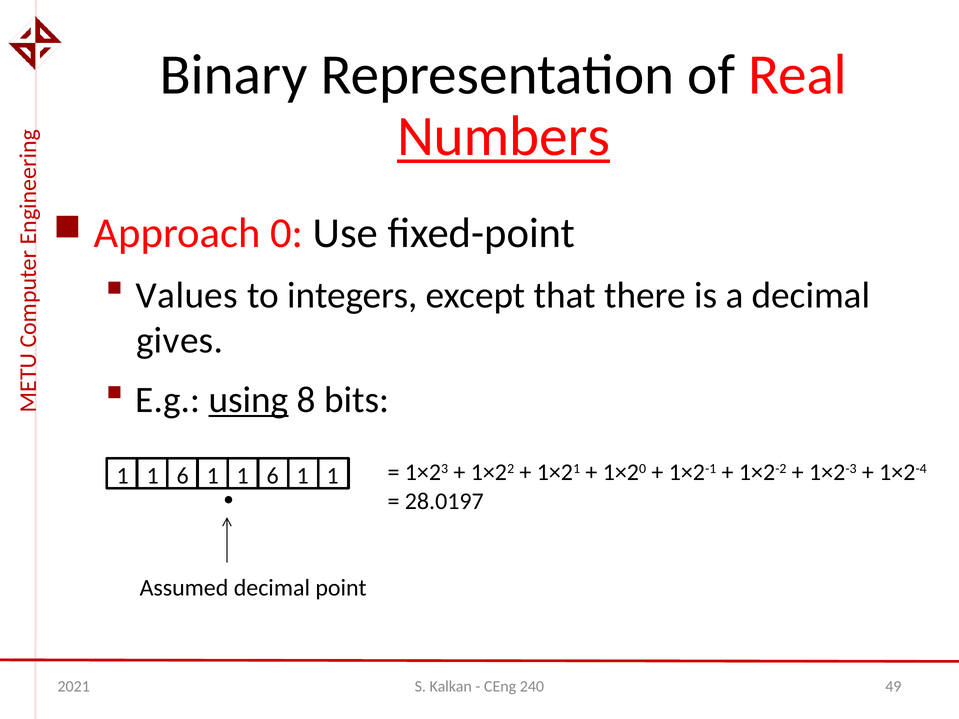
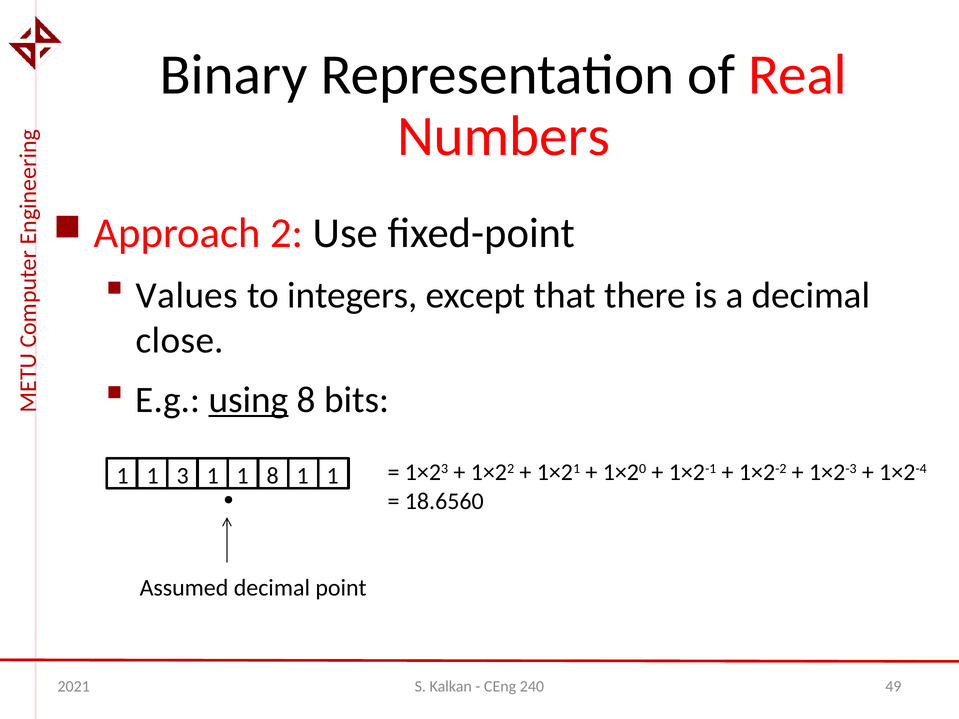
Numbers underline: present -> none
0: 0 -> 2
gives: gives -> close
6 at (183, 476): 6 -> 3
6 at (273, 476): 6 -> 8
28.0197: 28.0197 -> 18.6560
